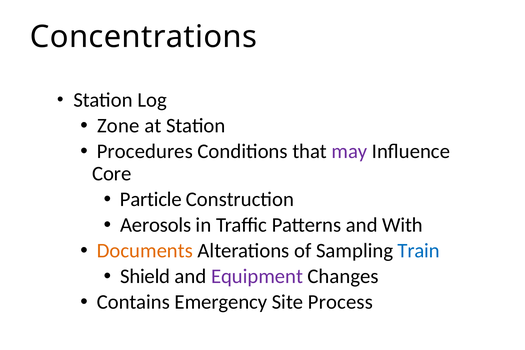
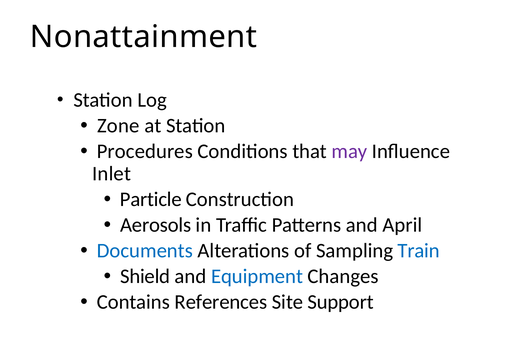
Concentrations: Concentrations -> Nonattainment
Core: Core -> Inlet
With: With -> April
Documents colour: orange -> blue
Equipment colour: purple -> blue
Emergency: Emergency -> References
Process: Process -> Support
